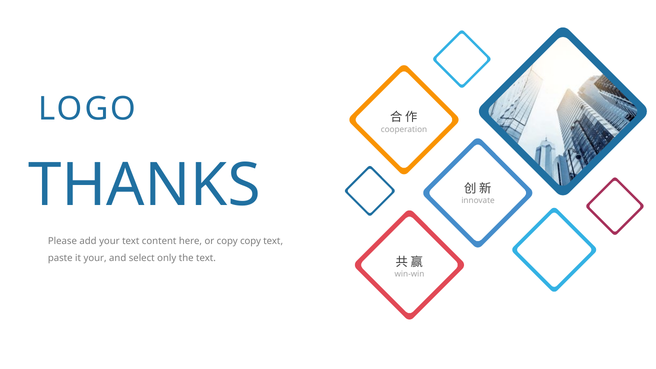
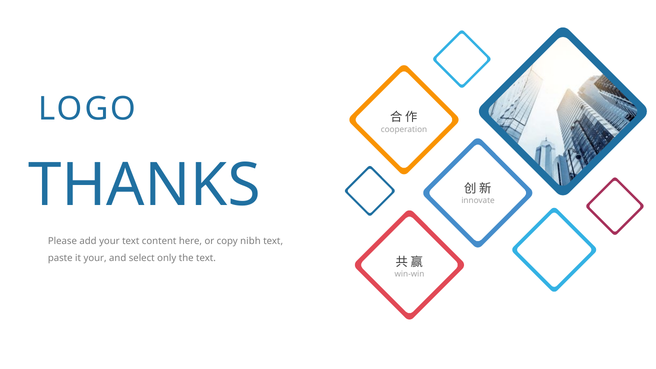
copy copy: copy -> nibh
